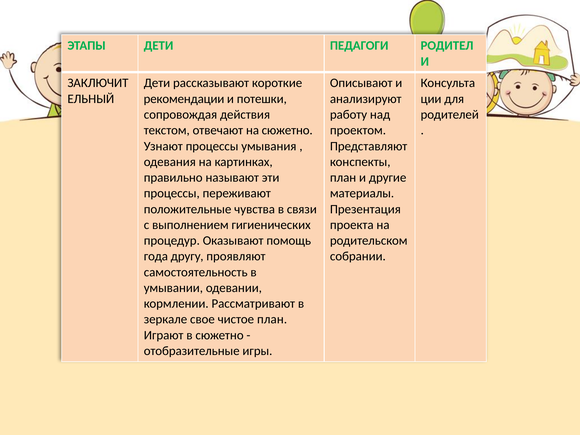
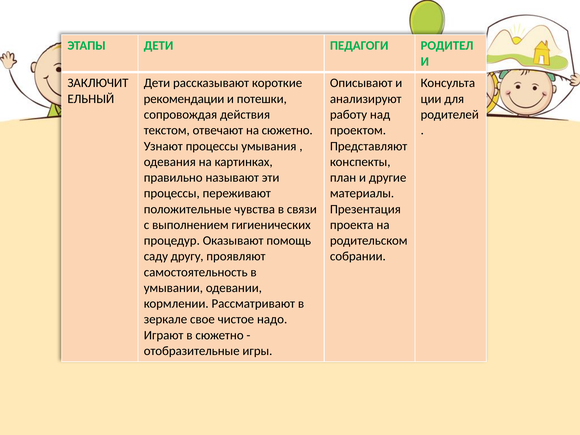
года: года -> саду
чистое план: план -> надо
